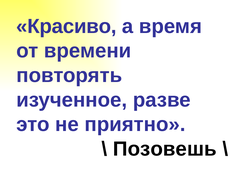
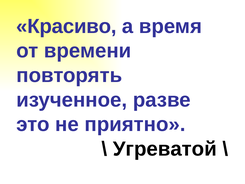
Позовешь: Позовешь -> Угреватой
